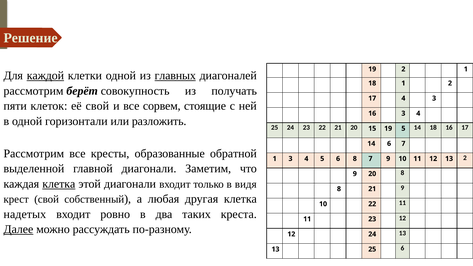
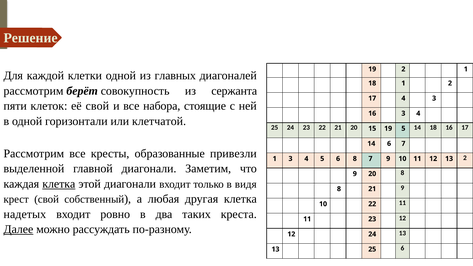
каждой underline: present -> none
главных underline: present -> none
получать: получать -> сержанта
сорвем: сорвем -> набора
разложить: разложить -> клетчатой
обратной: обратной -> привезли
